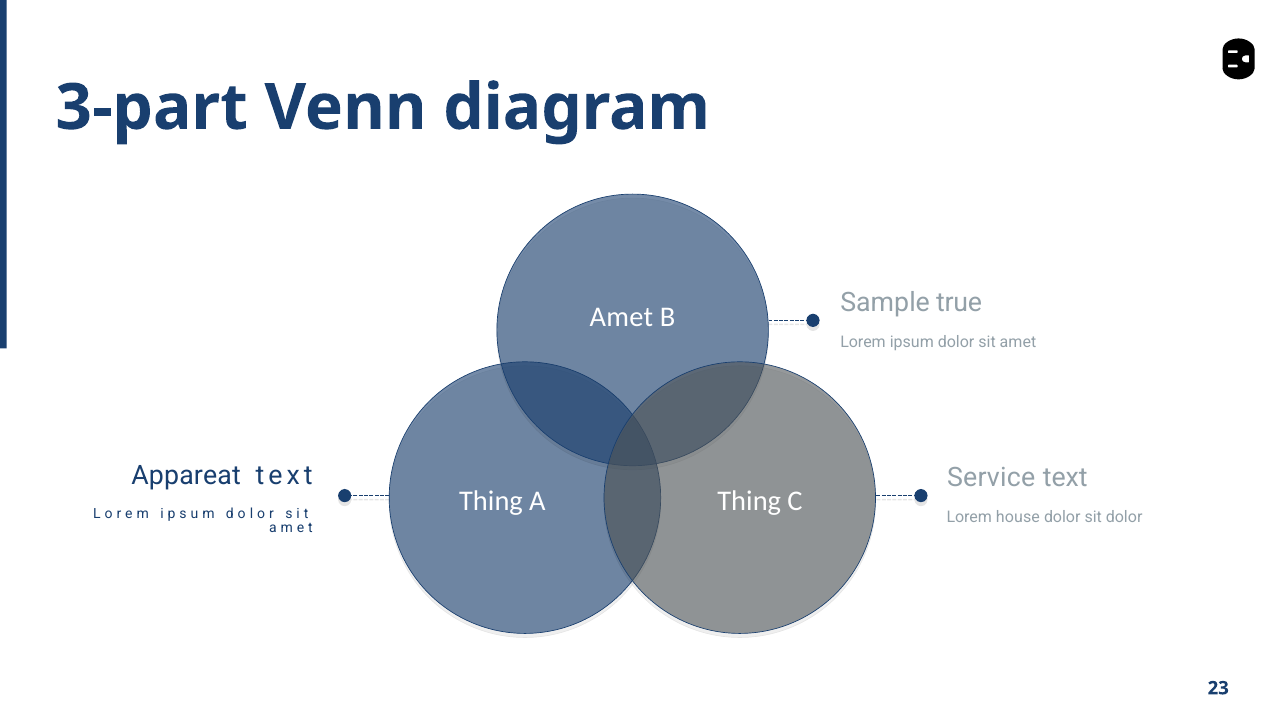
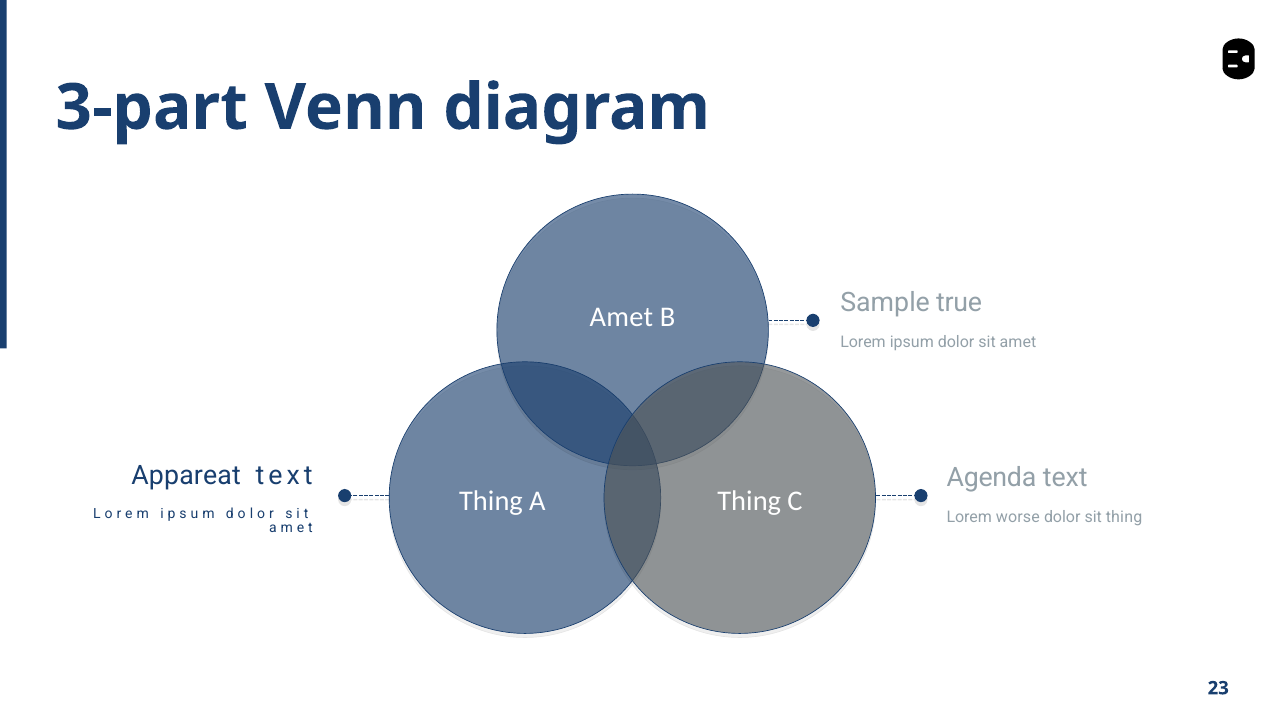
Service: Service -> Agenda
house: house -> worse
sit dolor: dolor -> thing
